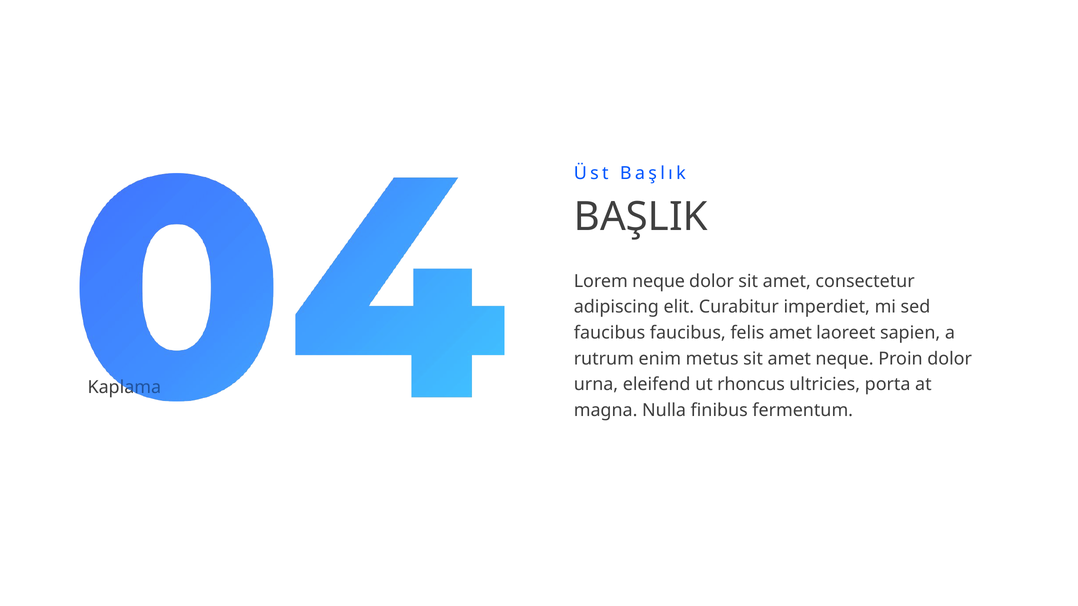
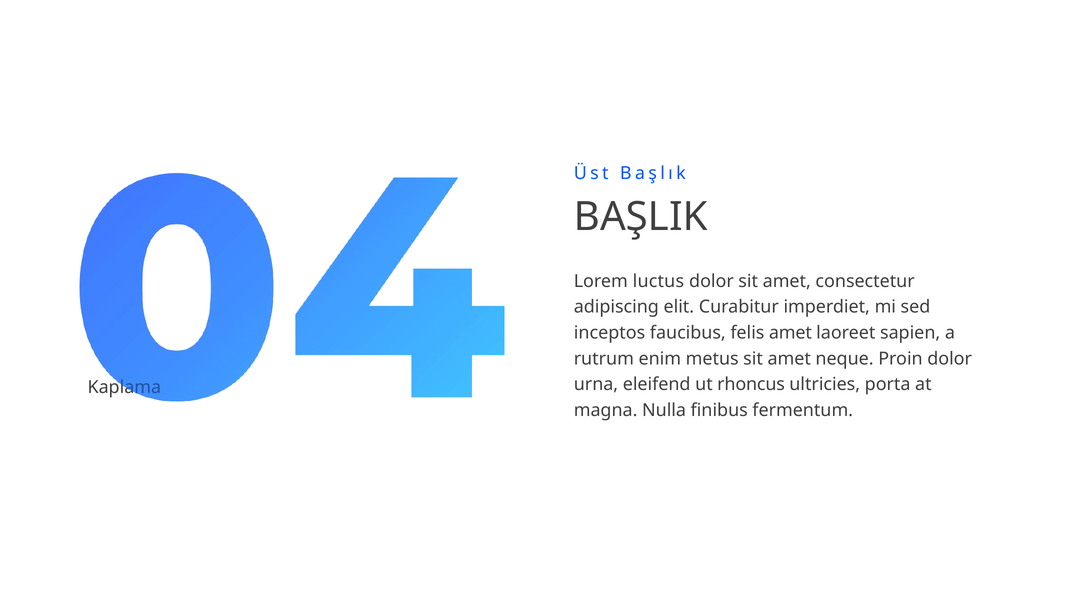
Lorem neque: neque -> luctus
faucibus at (610, 333): faucibus -> inceptos
